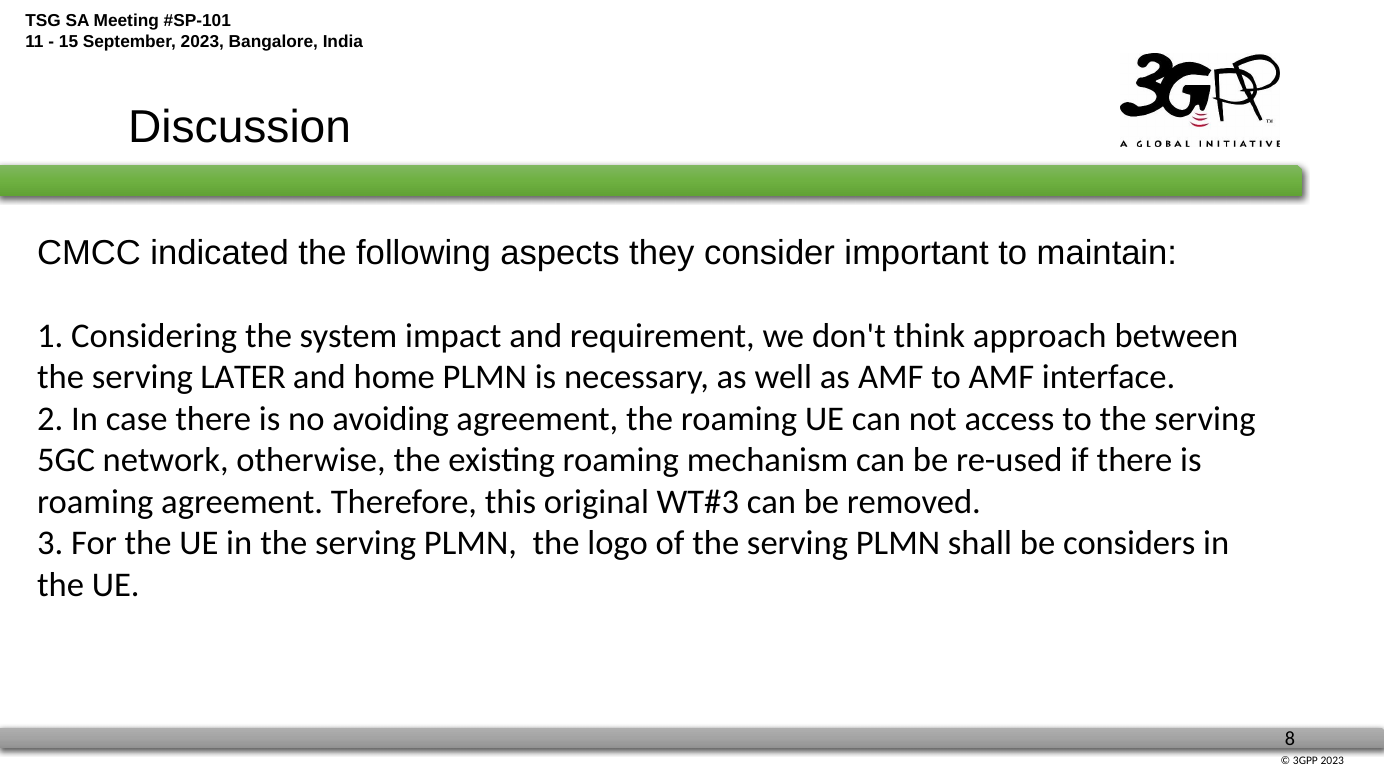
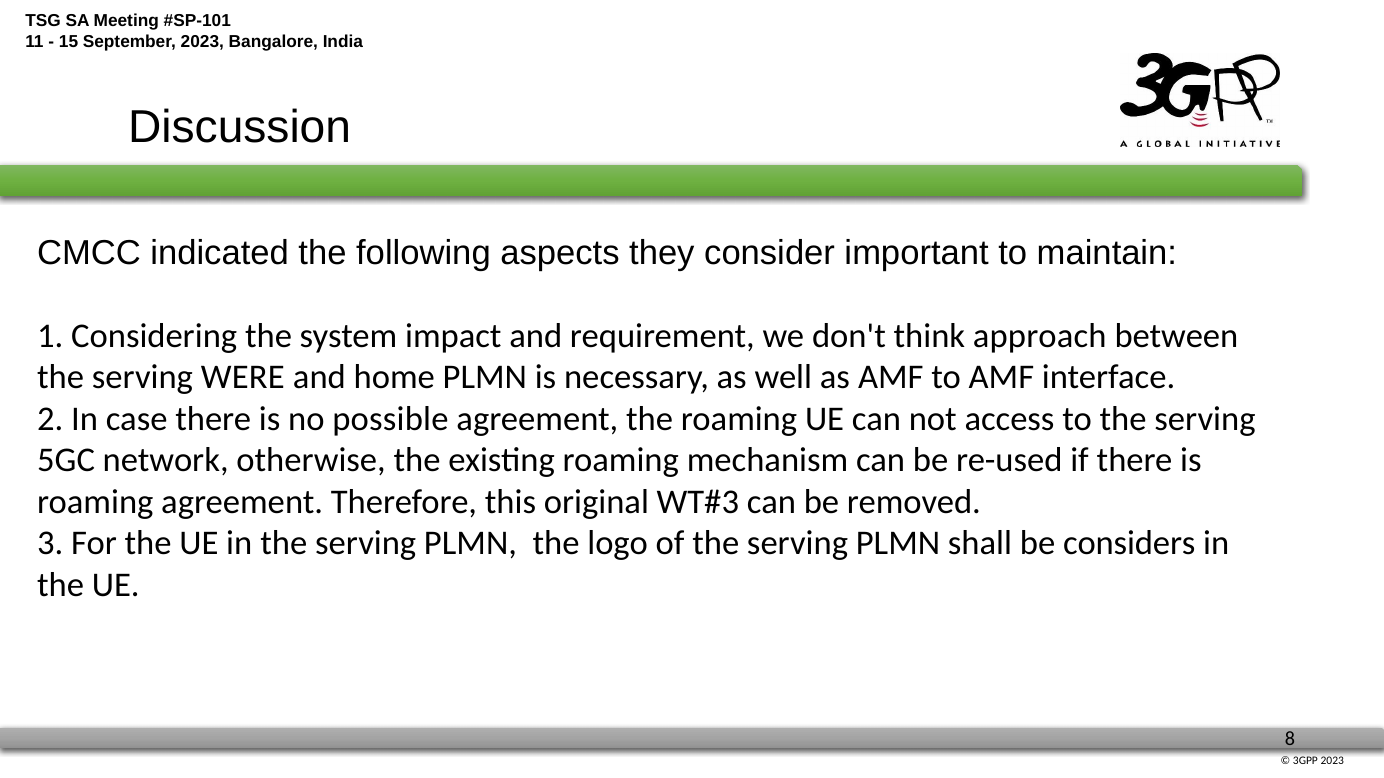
LATER: LATER -> WERE
avoiding: avoiding -> possible
